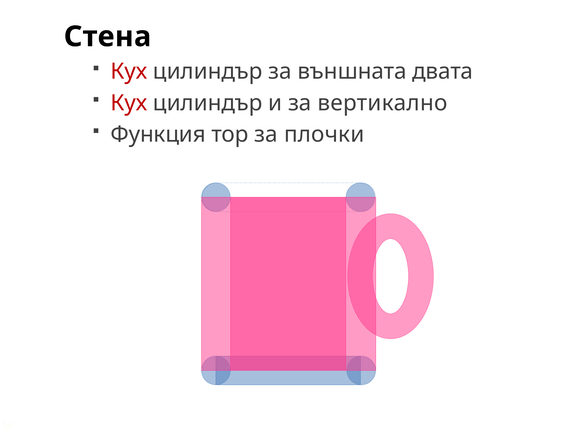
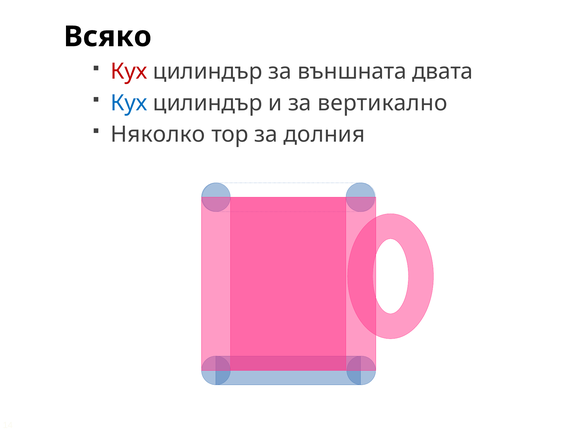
Стена: Стена -> Всяко
Кух at (129, 103) colour: red -> blue
Функция: Функция -> Няколко
плочки: плочки -> долния
